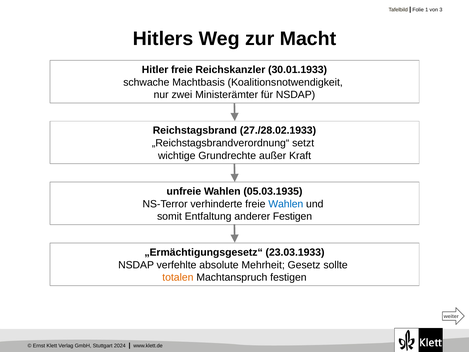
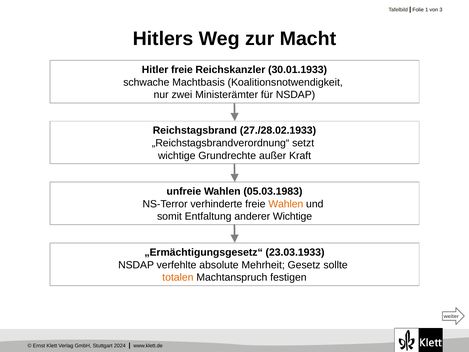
05.03.1935: 05.03.1935 -> 05.03.1983
Wahlen at (286, 204) colour: blue -> orange
anderer Festigen: Festigen -> Wichtige
